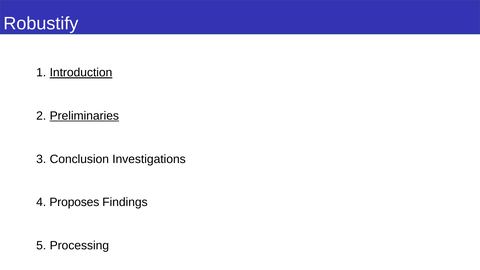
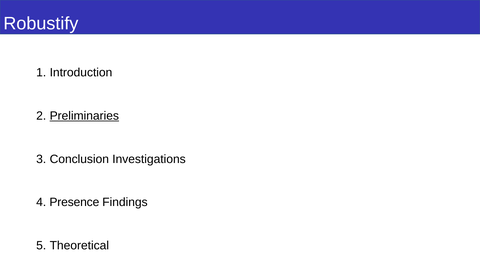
Introduction underline: present -> none
Proposes: Proposes -> Presence
Processing: Processing -> Theoretical
